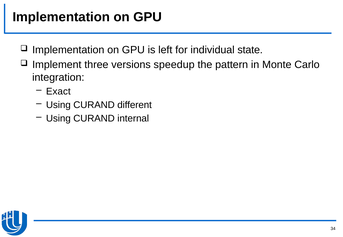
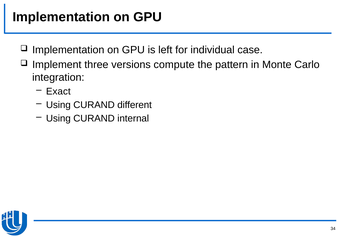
state: state -> case
speedup: speedup -> compute
